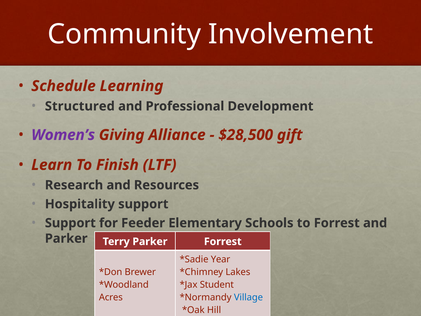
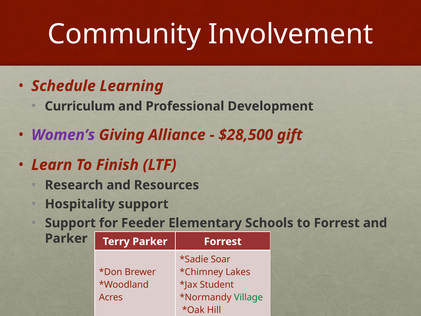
Structured: Structured -> Curriculum
Year: Year -> Soar
Village colour: blue -> green
